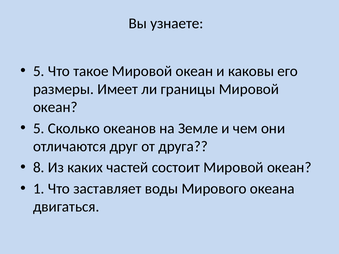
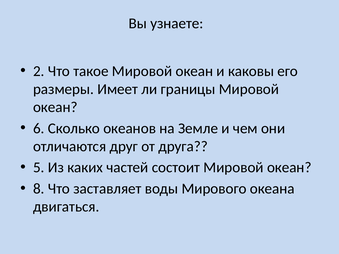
5 at (39, 71): 5 -> 2
5 at (39, 128): 5 -> 6
8: 8 -> 5
1: 1 -> 8
